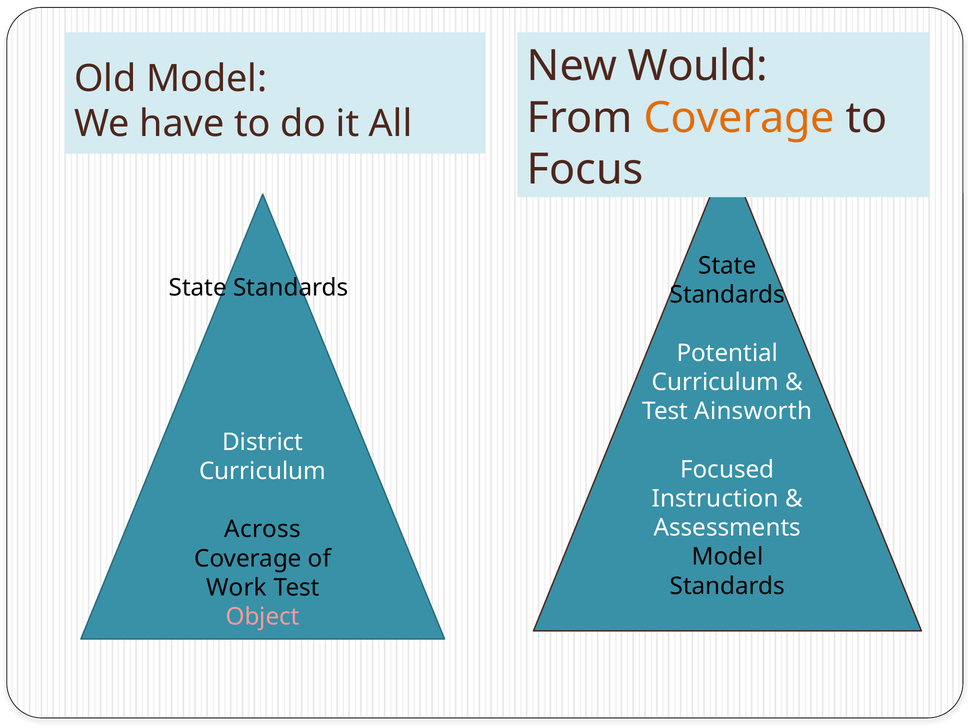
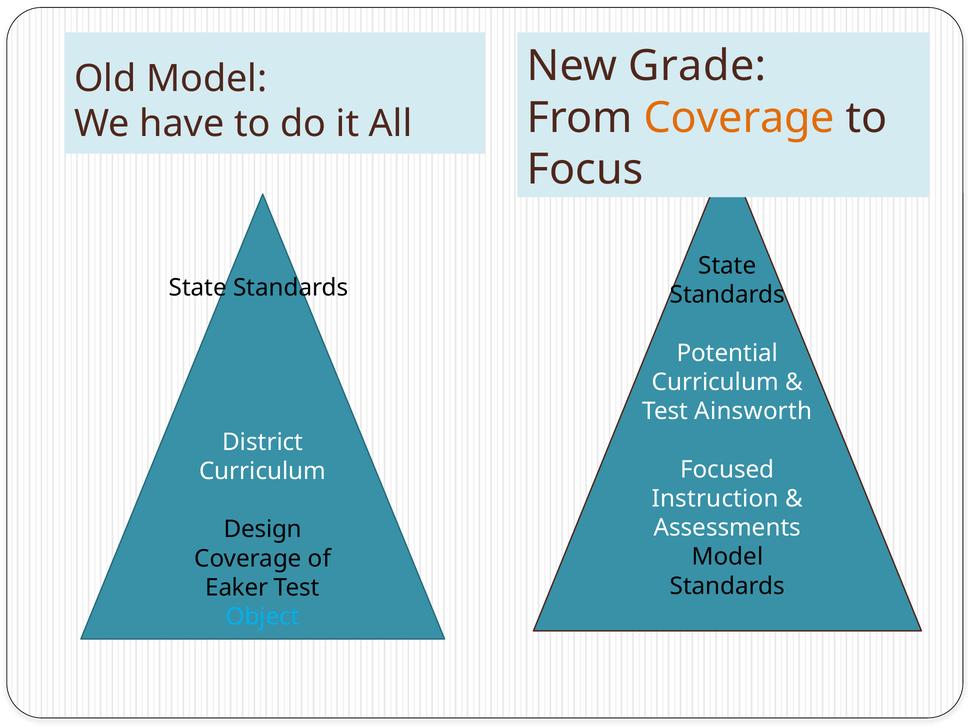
Would: Would -> Grade
Across: Across -> Design
Work: Work -> Eaker
Object colour: pink -> light blue
